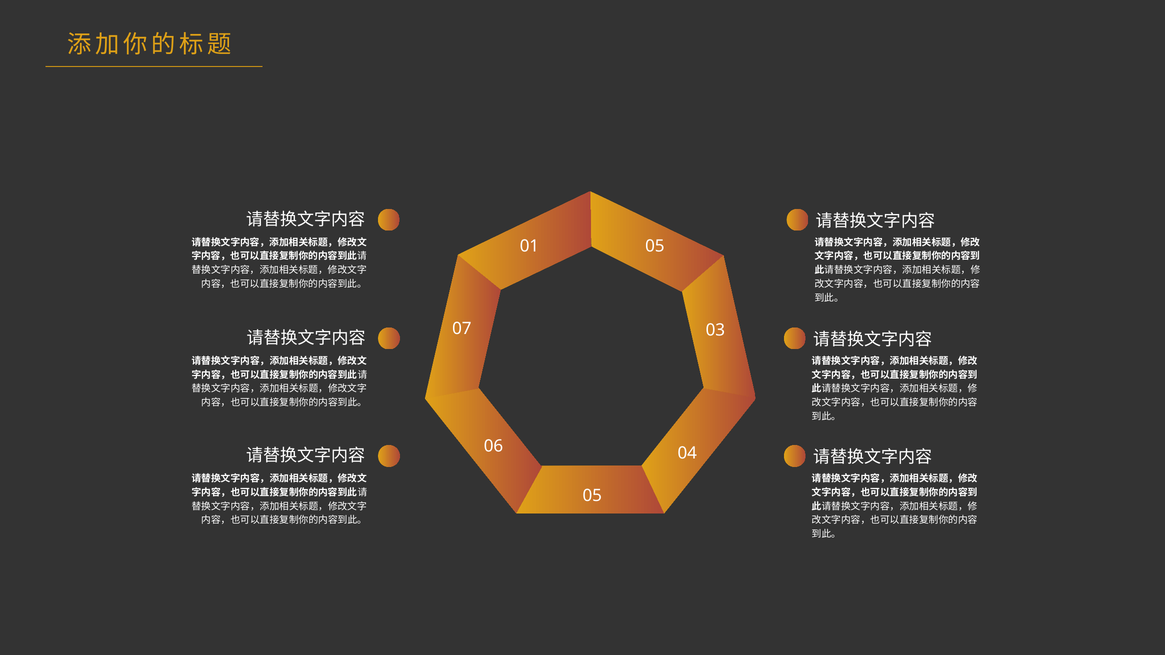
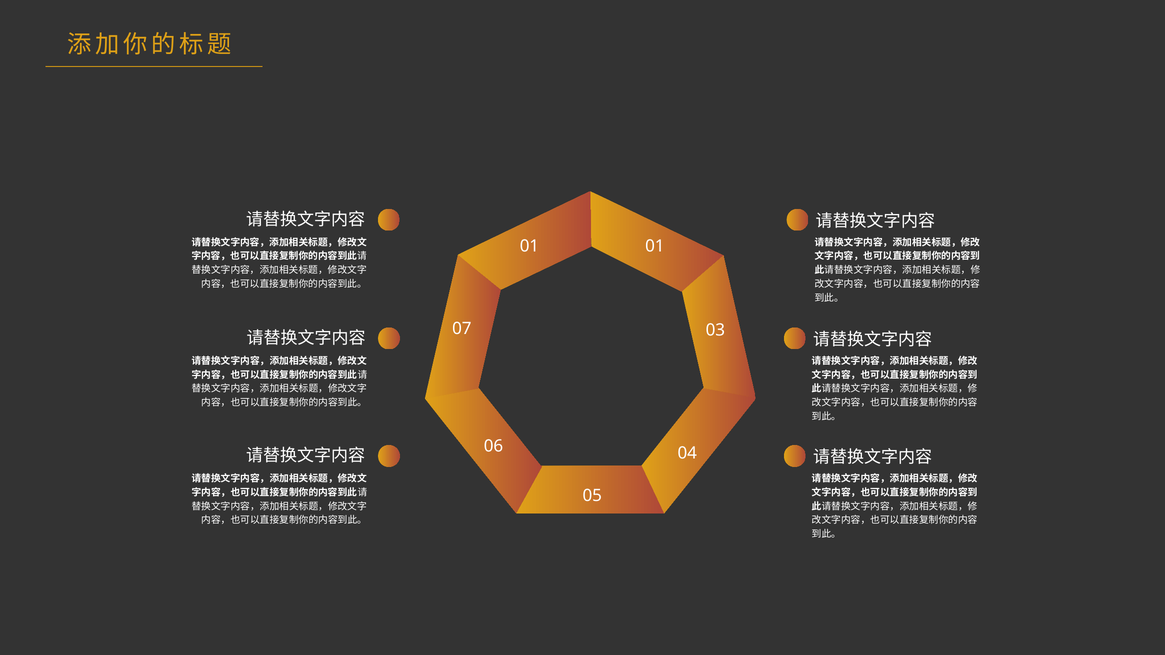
01 05: 05 -> 01
